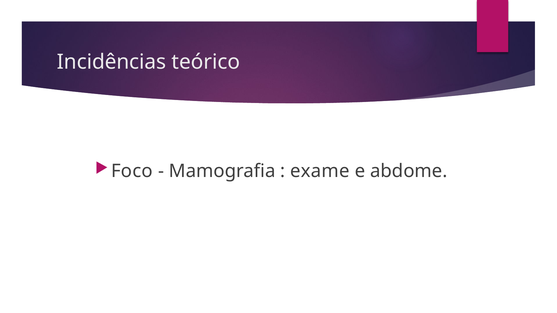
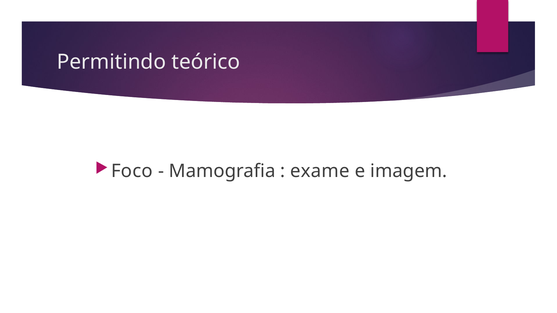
Incidências: Incidências -> Permitindo
abdome: abdome -> imagem
